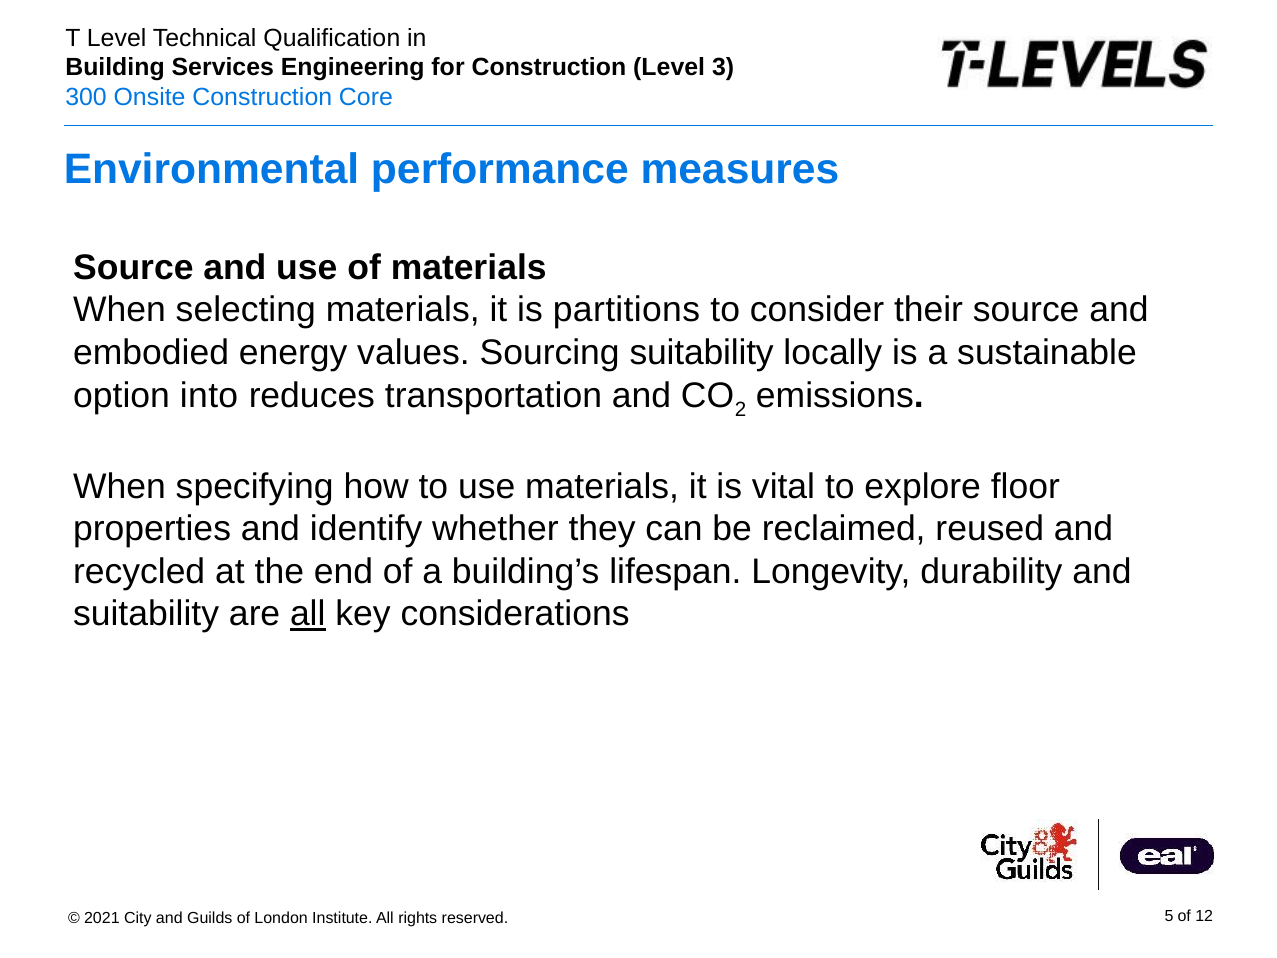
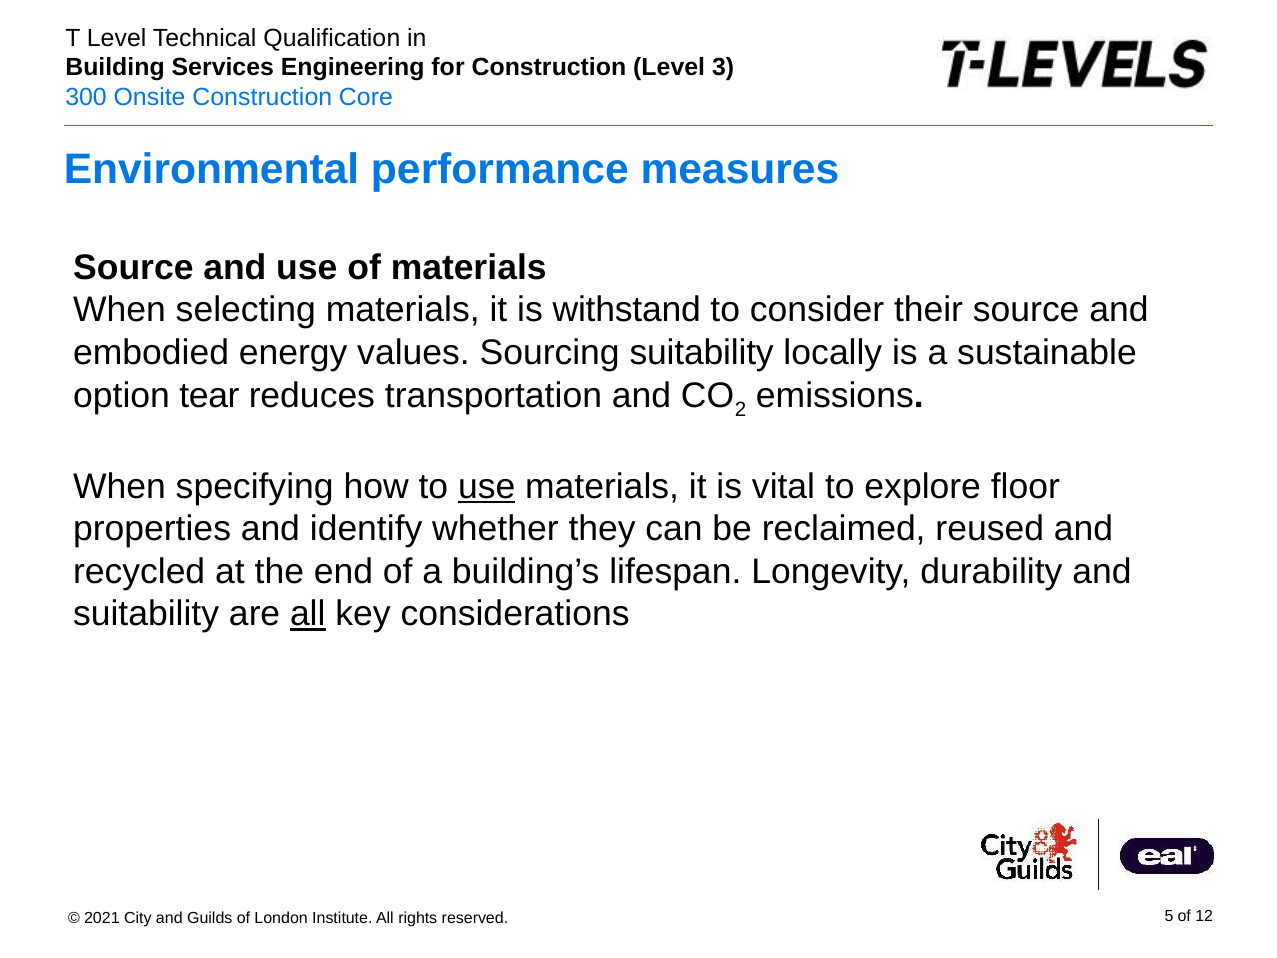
partitions: partitions -> withstand
into: into -> tear
use at (487, 486) underline: none -> present
